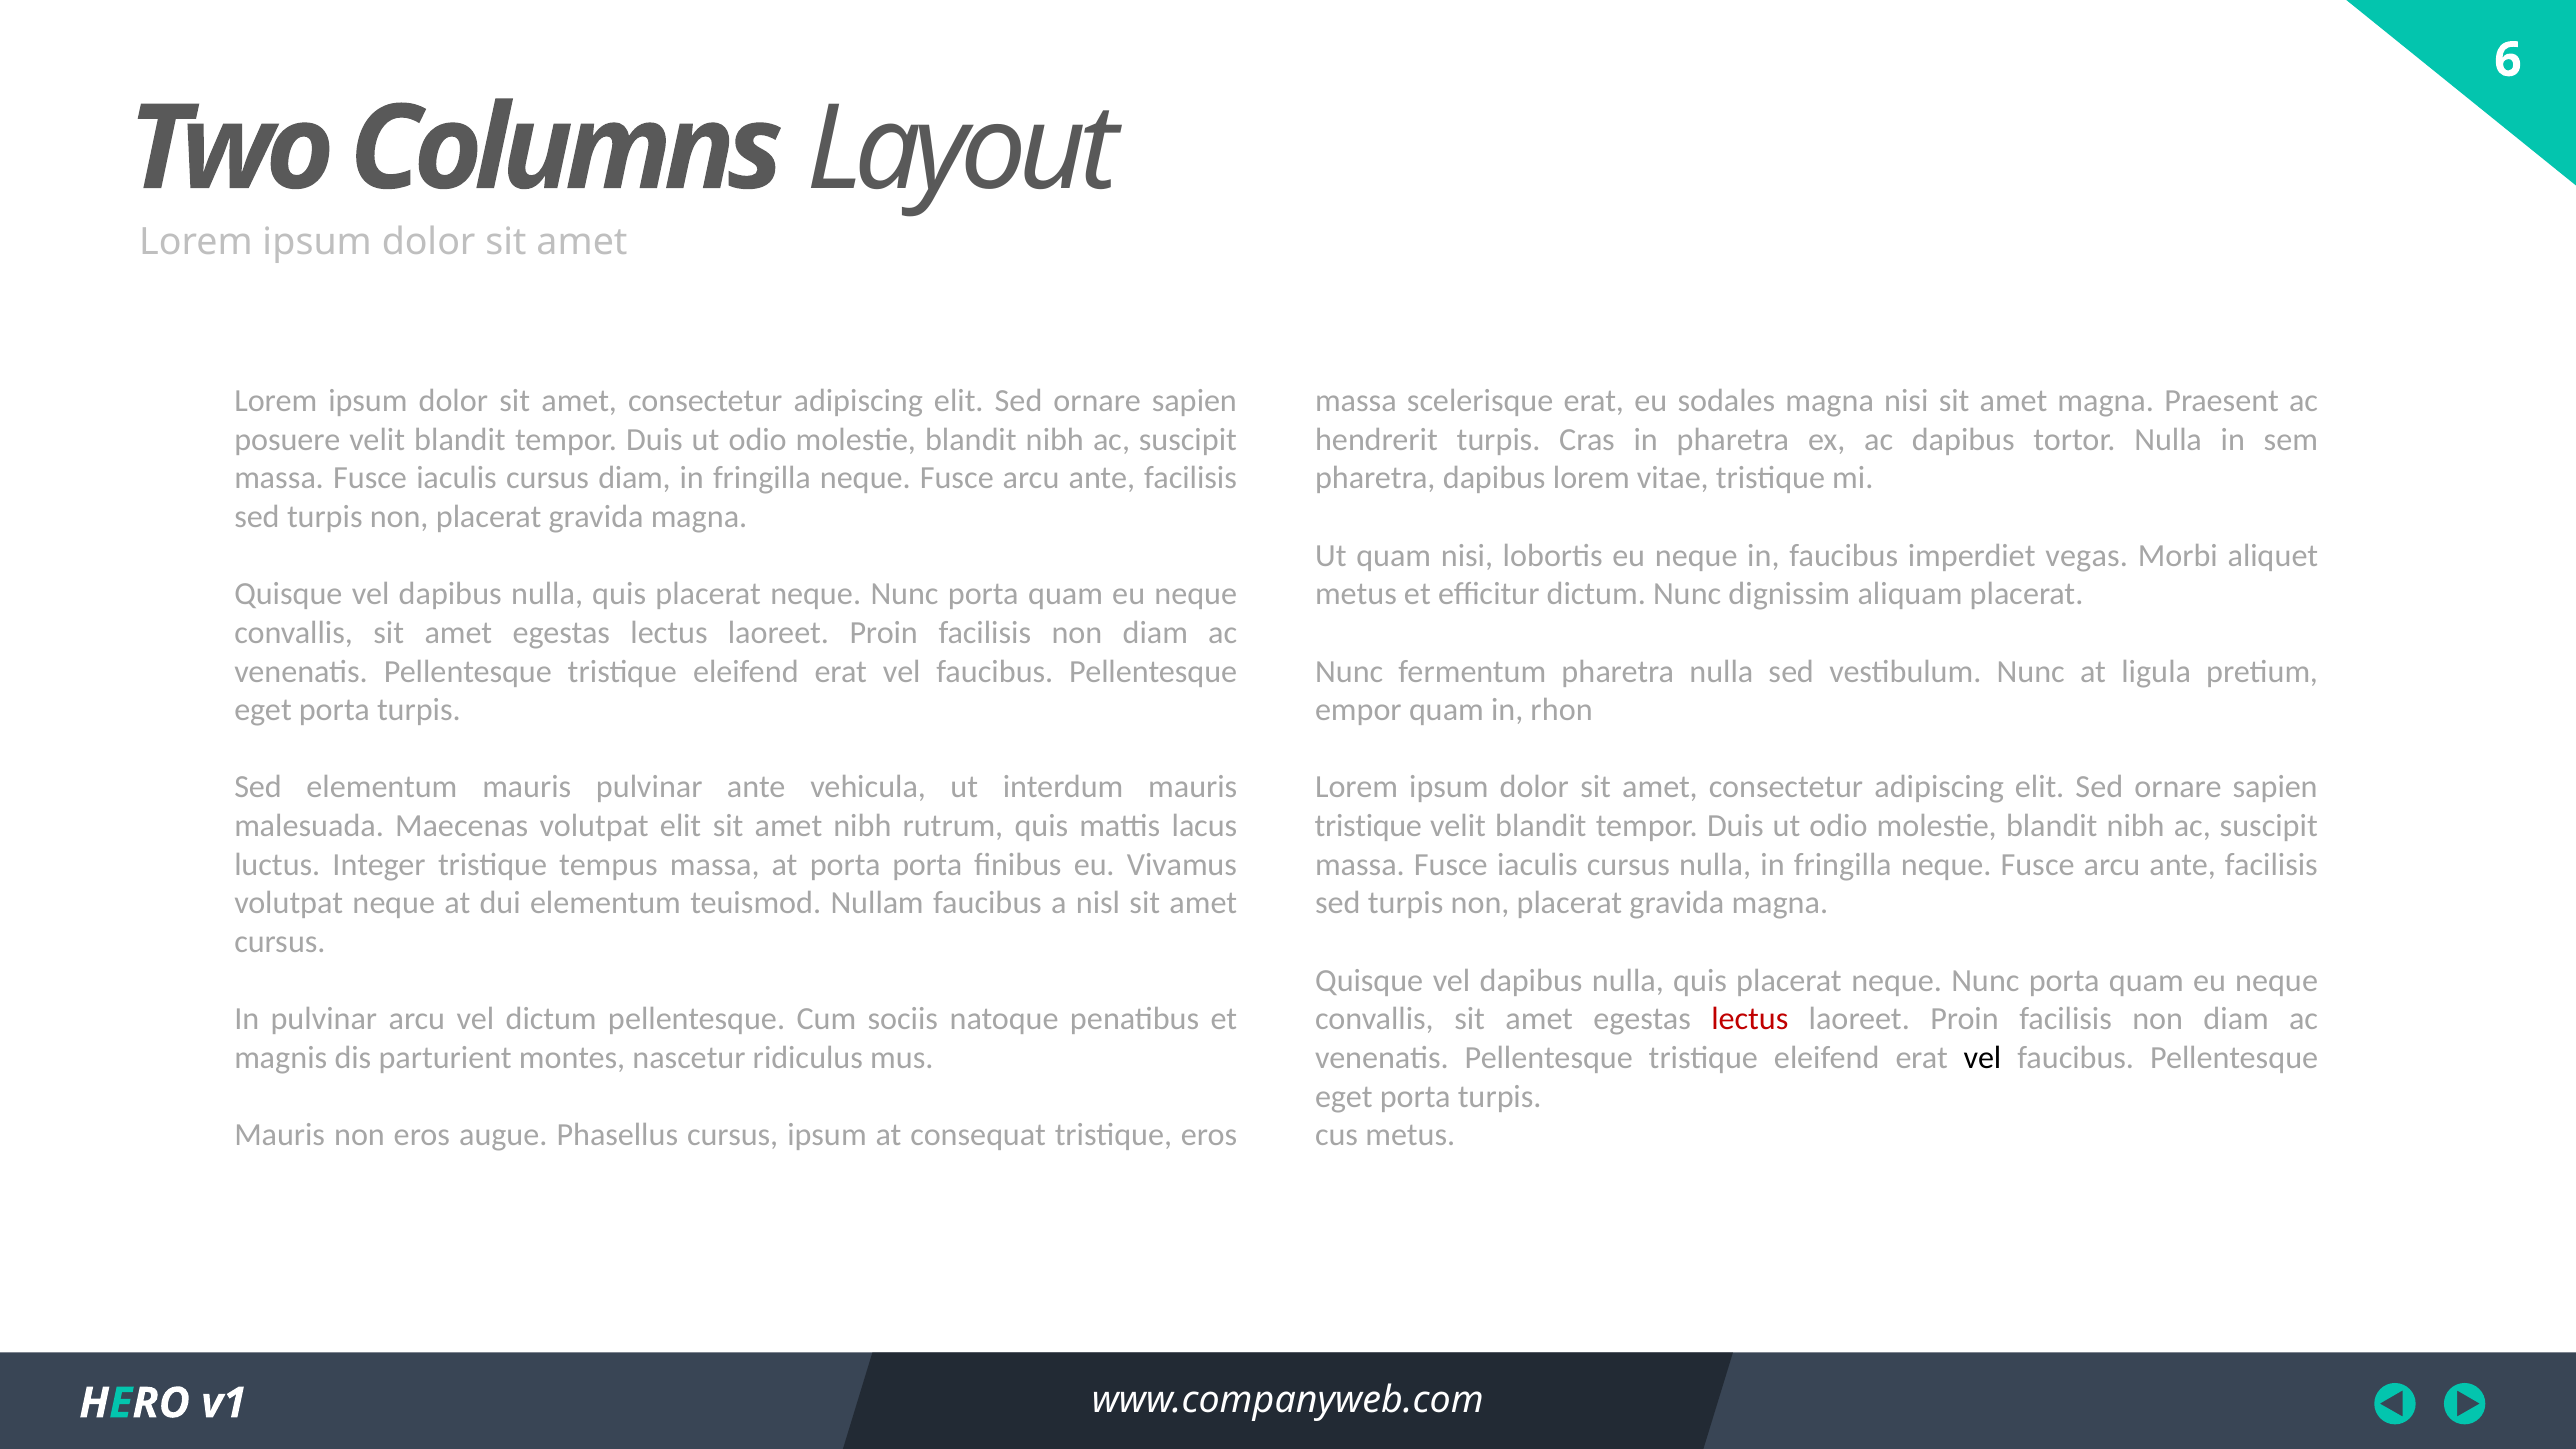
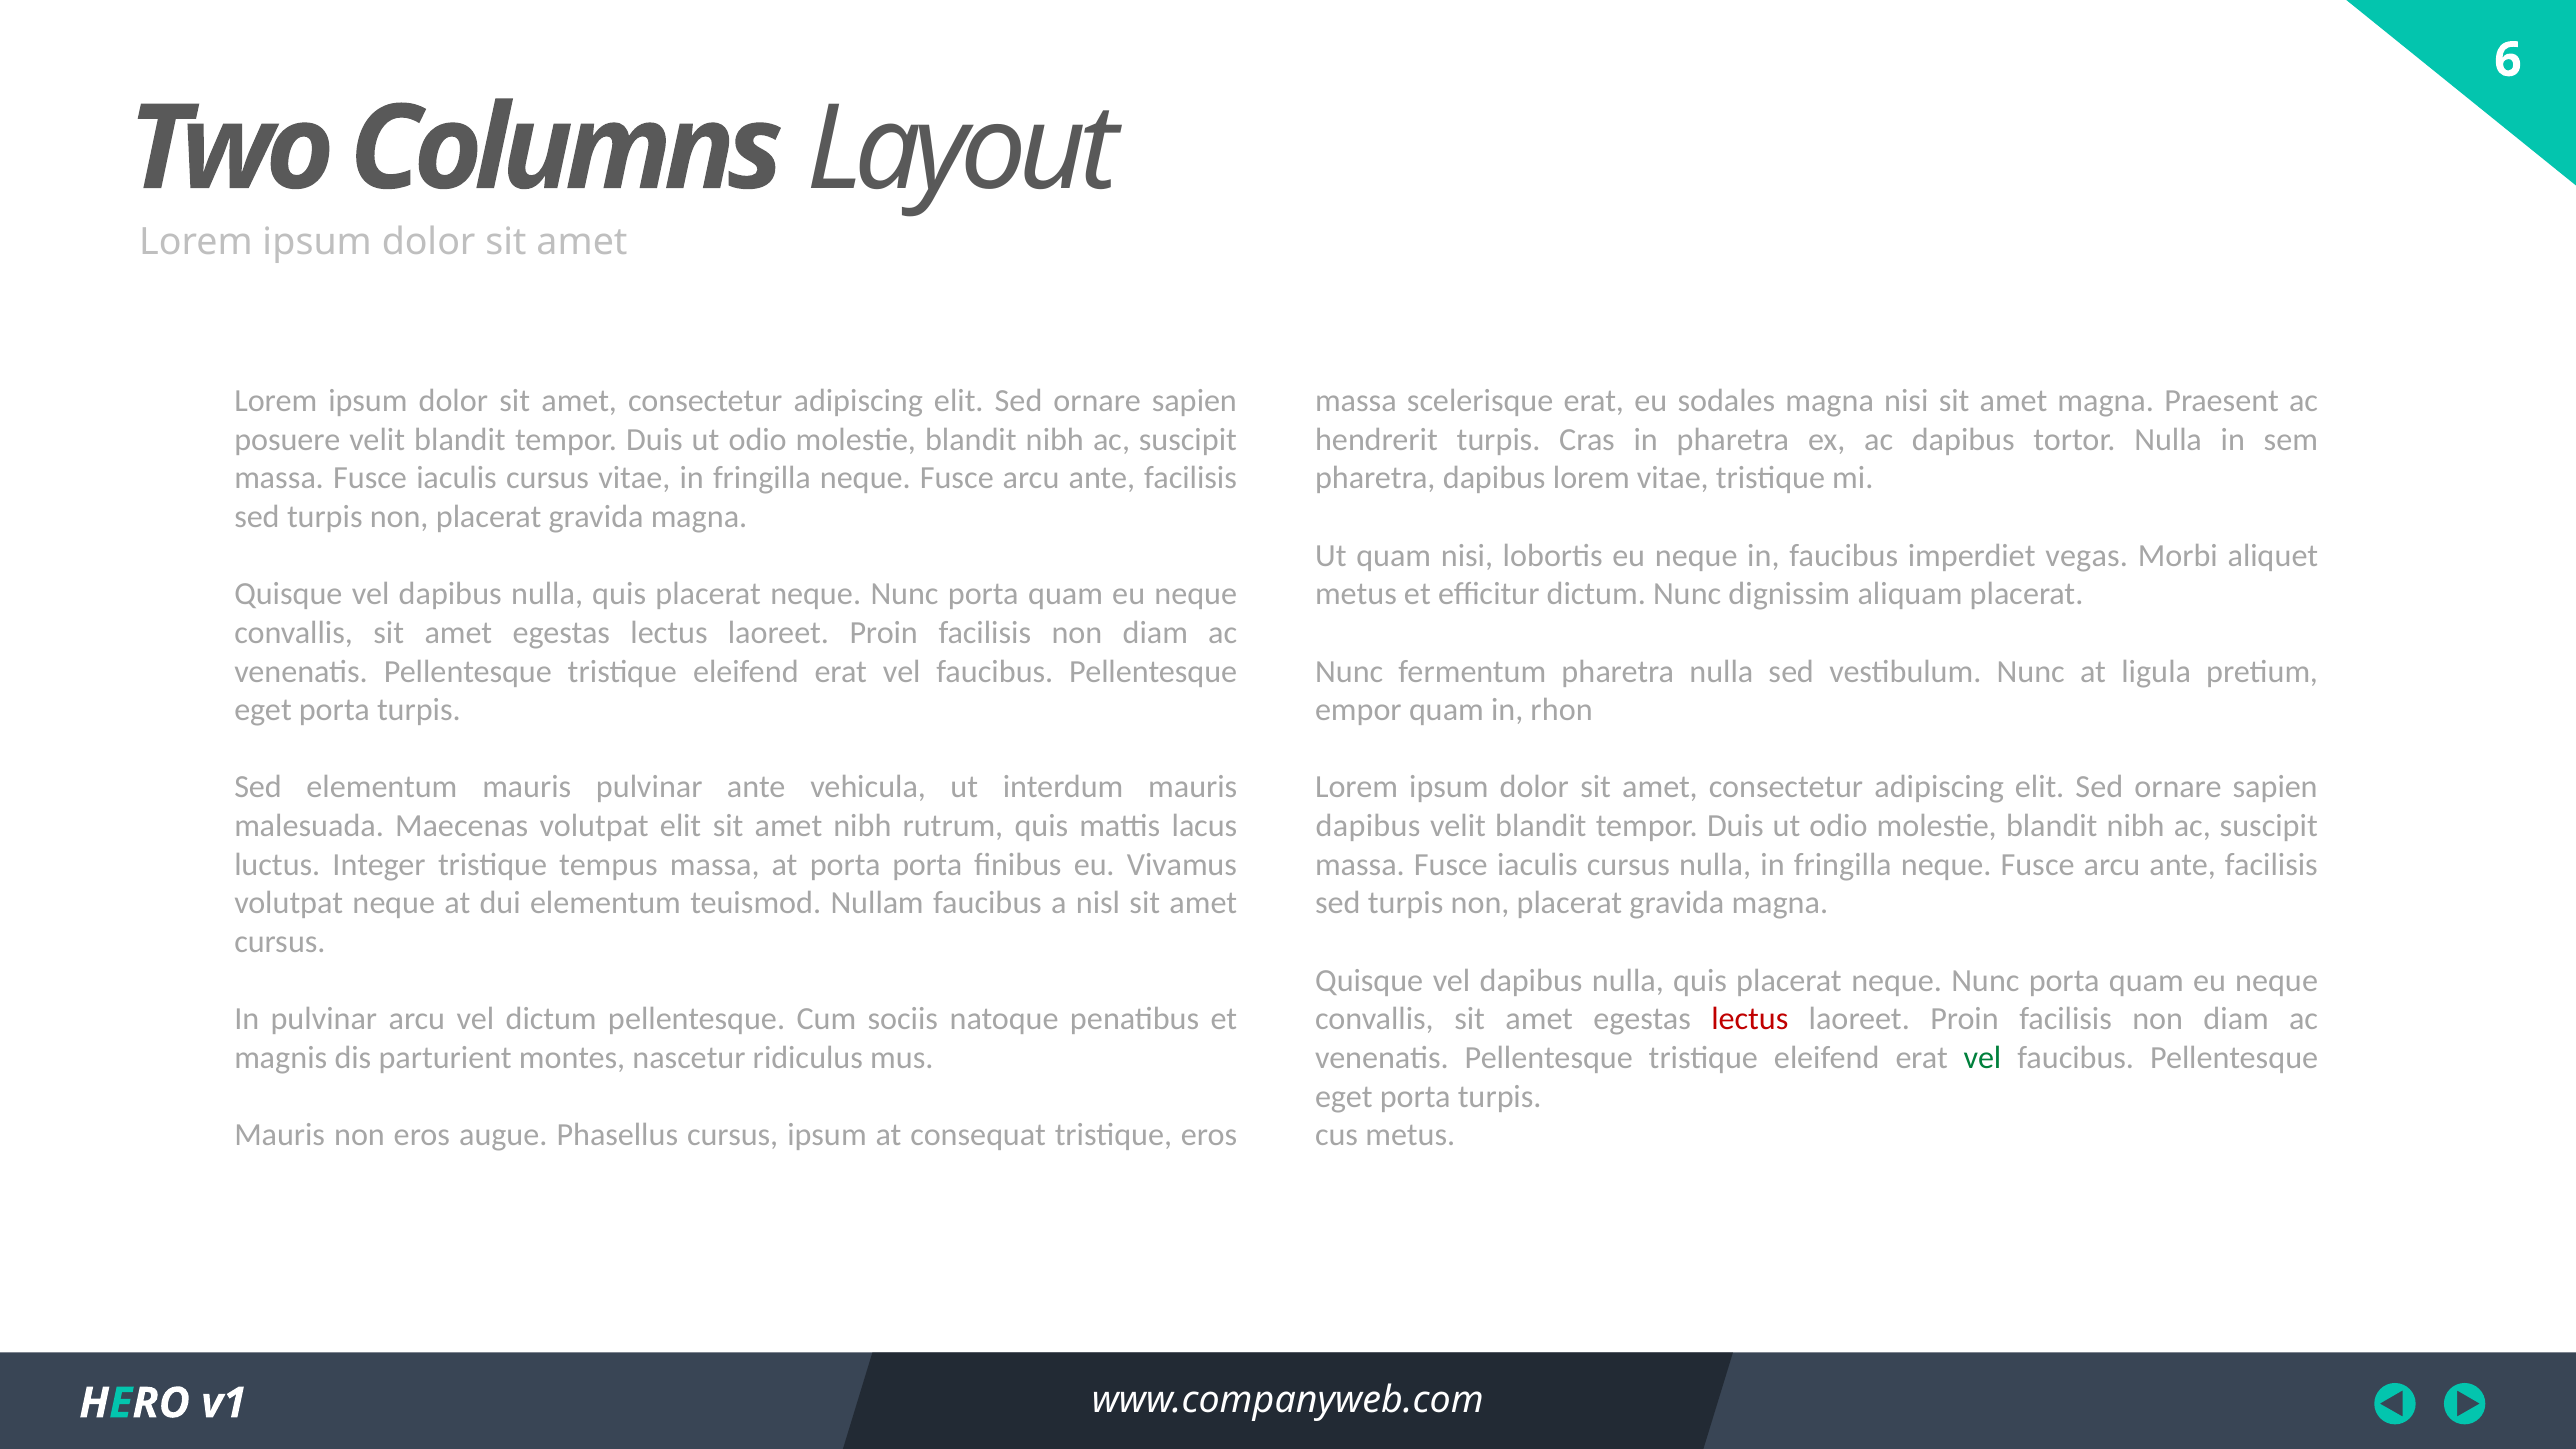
cursus diam: diam -> vitae
tristique at (1368, 826): tristique -> dapibus
vel at (1982, 1058) colour: black -> green
